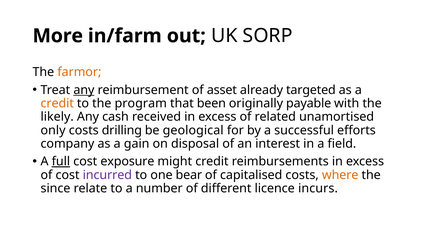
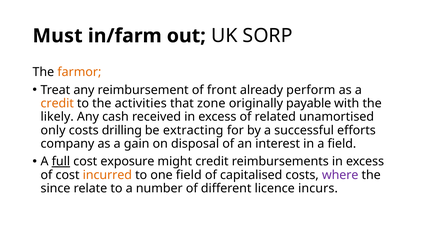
More: More -> Must
any at (84, 90) underline: present -> none
asset: asset -> front
targeted: targeted -> perform
program: program -> activities
been: been -> zone
geological: geological -> extracting
incurred colour: purple -> orange
one bear: bear -> field
where colour: orange -> purple
